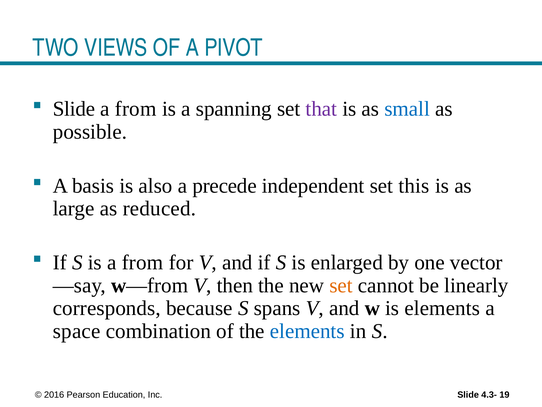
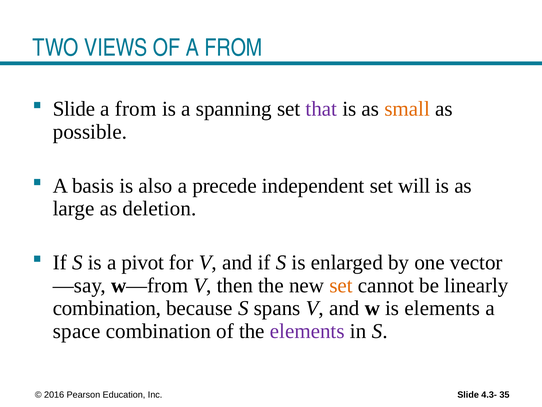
OF A PIVOT: PIVOT -> FROM
small colour: blue -> orange
this: this -> will
reduced: reduced -> deletion
is a from: from -> pivot
corresponds at (107, 308): corresponds -> combination
elements at (307, 331) colour: blue -> purple
19: 19 -> 35
